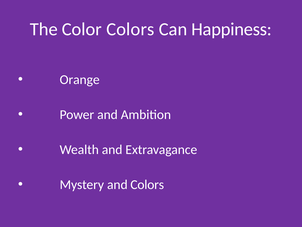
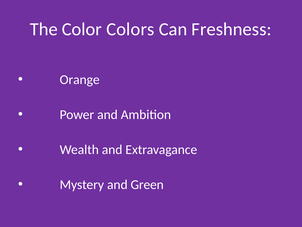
Happiness: Happiness -> Freshness
and Colors: Colors -> Green
